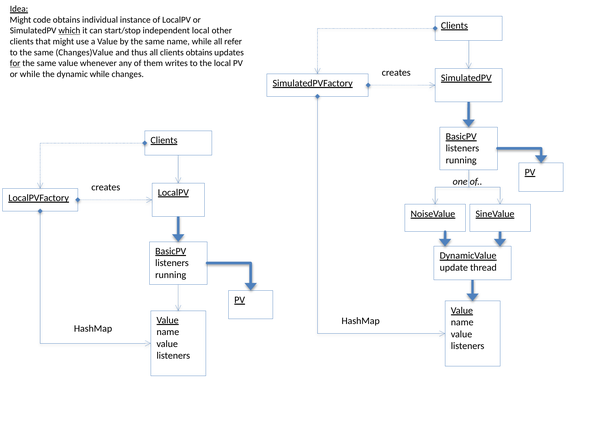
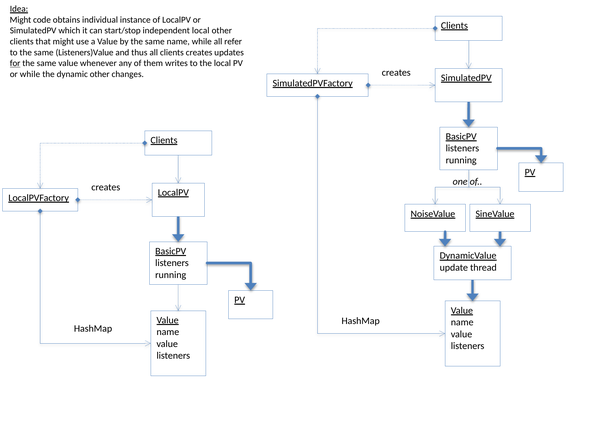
which underline: present -> none
Changes)Value: Changes)Value -> Listeners)Value
clients obtains: obtains -> creates
dynamic while: while -> other
